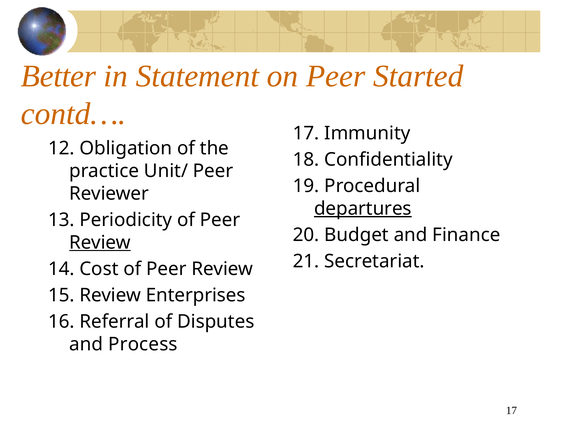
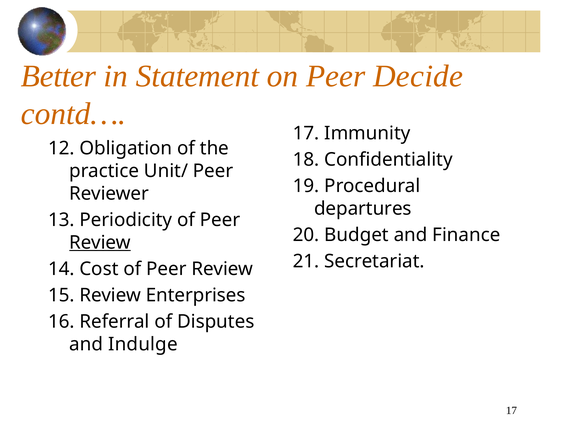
Started: Started -> Decide
departures underline: present -> none
Process: Process -> Indulge
